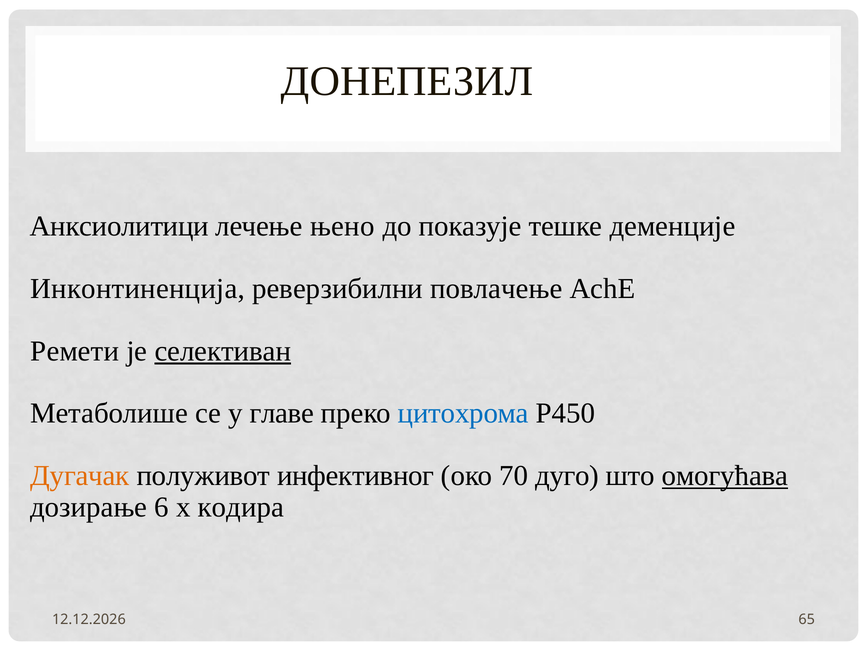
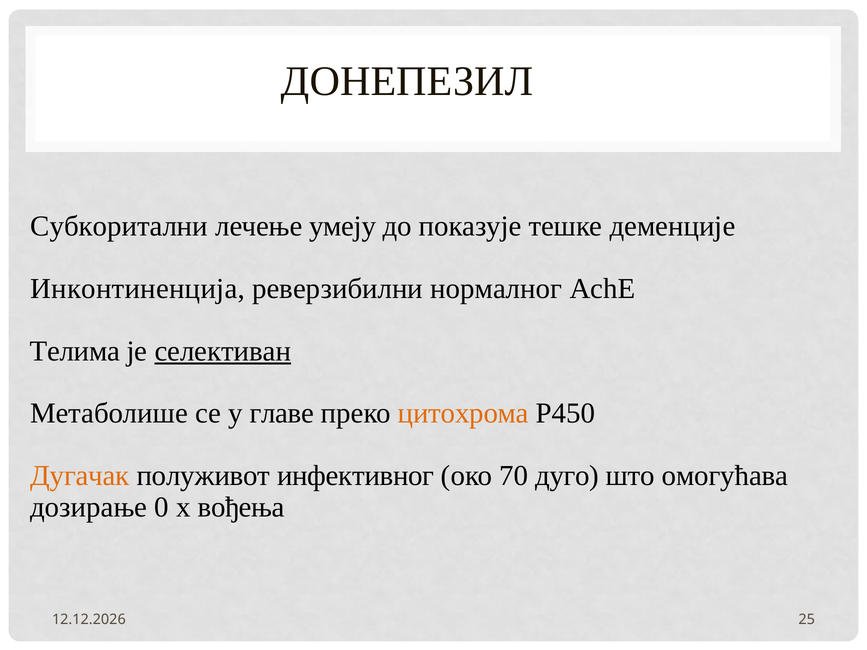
Анксиолитици: Анксиолитици -> Субкоритални
њено: њено -> умеју
повлачење: повлачење -> нормалног
Ремети: Ремети -> Телима
цитохрома colour: blue -> orange
омогућава underline: present -> none
6: 6 -> 0
кодира: кодира -> вођења
65: 65 -> 25
